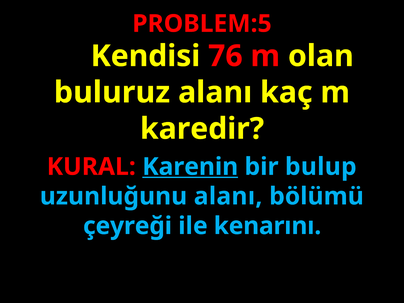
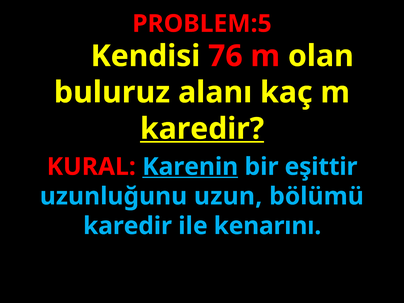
karedir at (202, 129) underline: none -> present
bulup: bulup -> eşittir
uzunluğunu alanı: alanı -> uzun
çeyreği at (128, 226): çeyreği -> karedir
